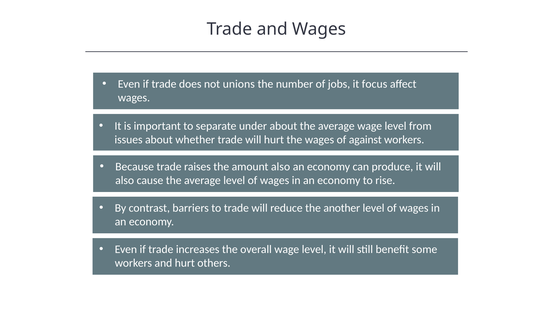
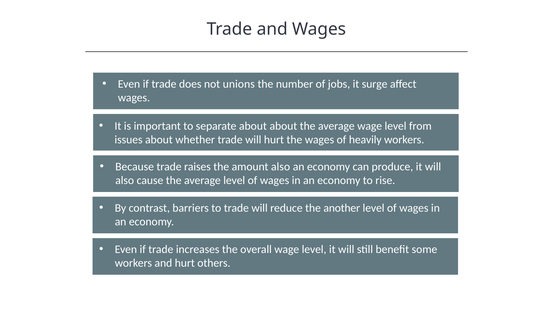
focus: focus -> surge
separate under: under -> about
against: against -> heavily
